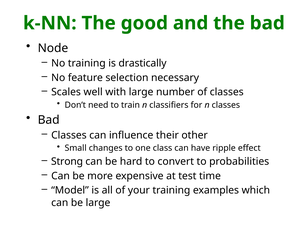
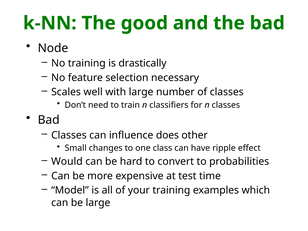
their: their -> does
Strong: Strong -> Would
